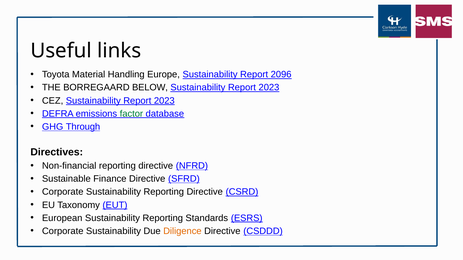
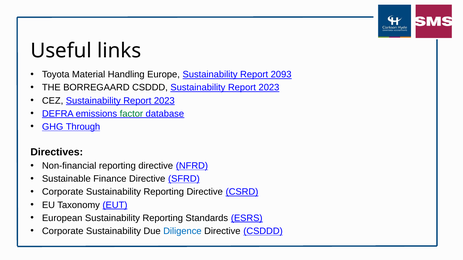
2096: 2096 -> 2093
BORREGAARD BELOW: BELOW -> CSDDD
Diligence colour: orange -> blue
